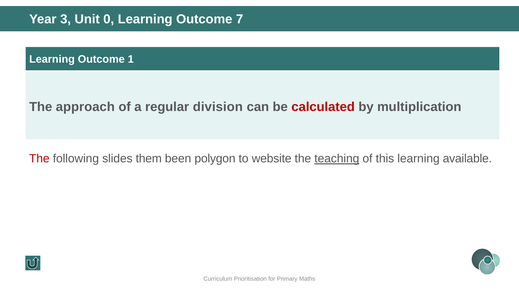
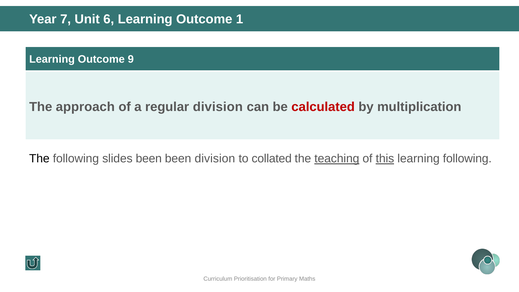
3: 3 -> 7
0: 0 -> 6
7: 7 -> 1
1: 1 -> 9
The at (39, 159) colour: red -> black
slides them: them -> been
been polygon: polygon -> division
website: website -> collated
this underline: none -> present
learning available: available -> following
